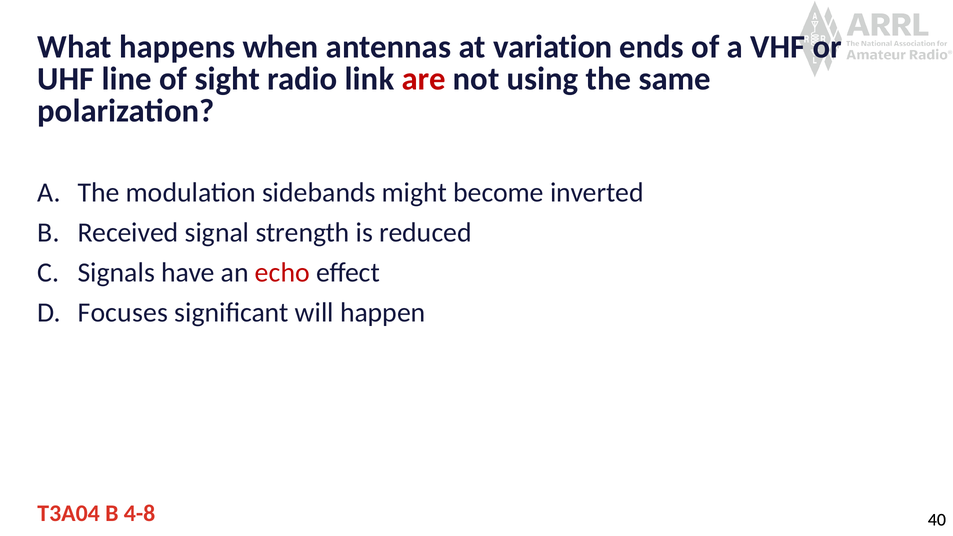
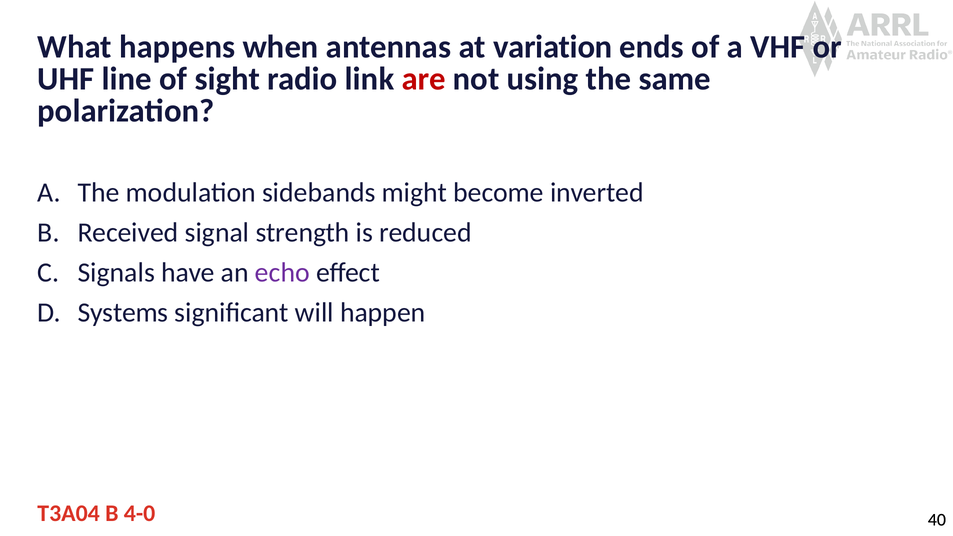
echo colour: red -> purple
Focuses: Focuses -> Systems
4-8: 4-8 -> 4-0
